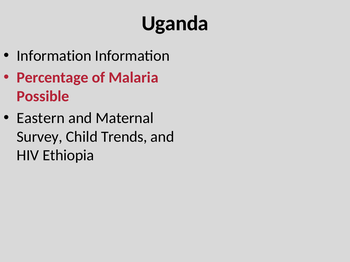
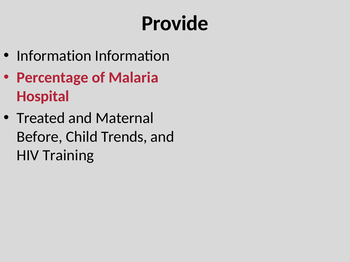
Uganda: Uganda -> Provide
Possible: Possible -> Hospital
Eastern: Eastern -> Treated
Survey: Survey -> Before
Ethiopia: Ethiopia -> Training
